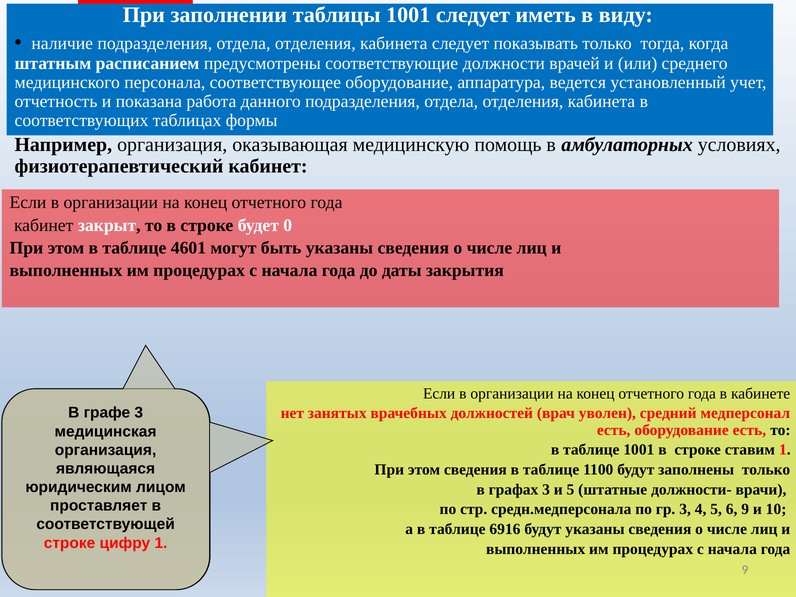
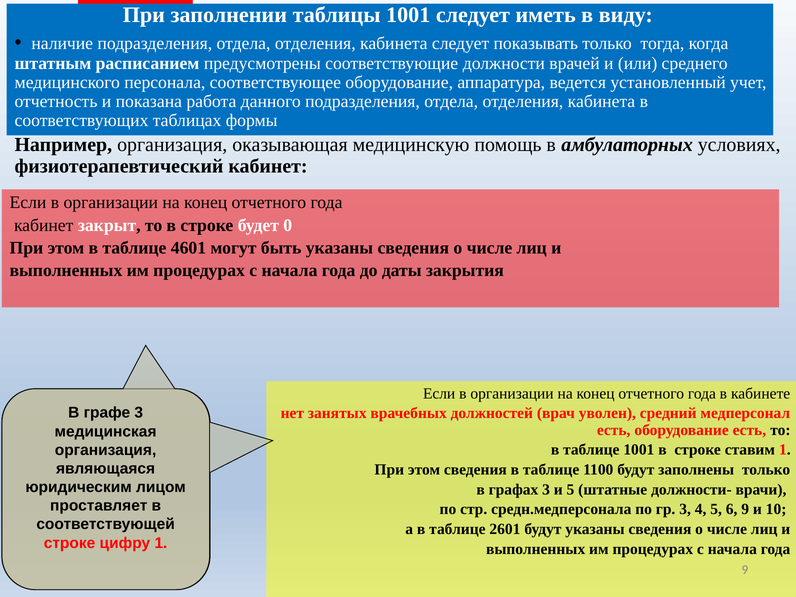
6916: 6916 -> 2601
